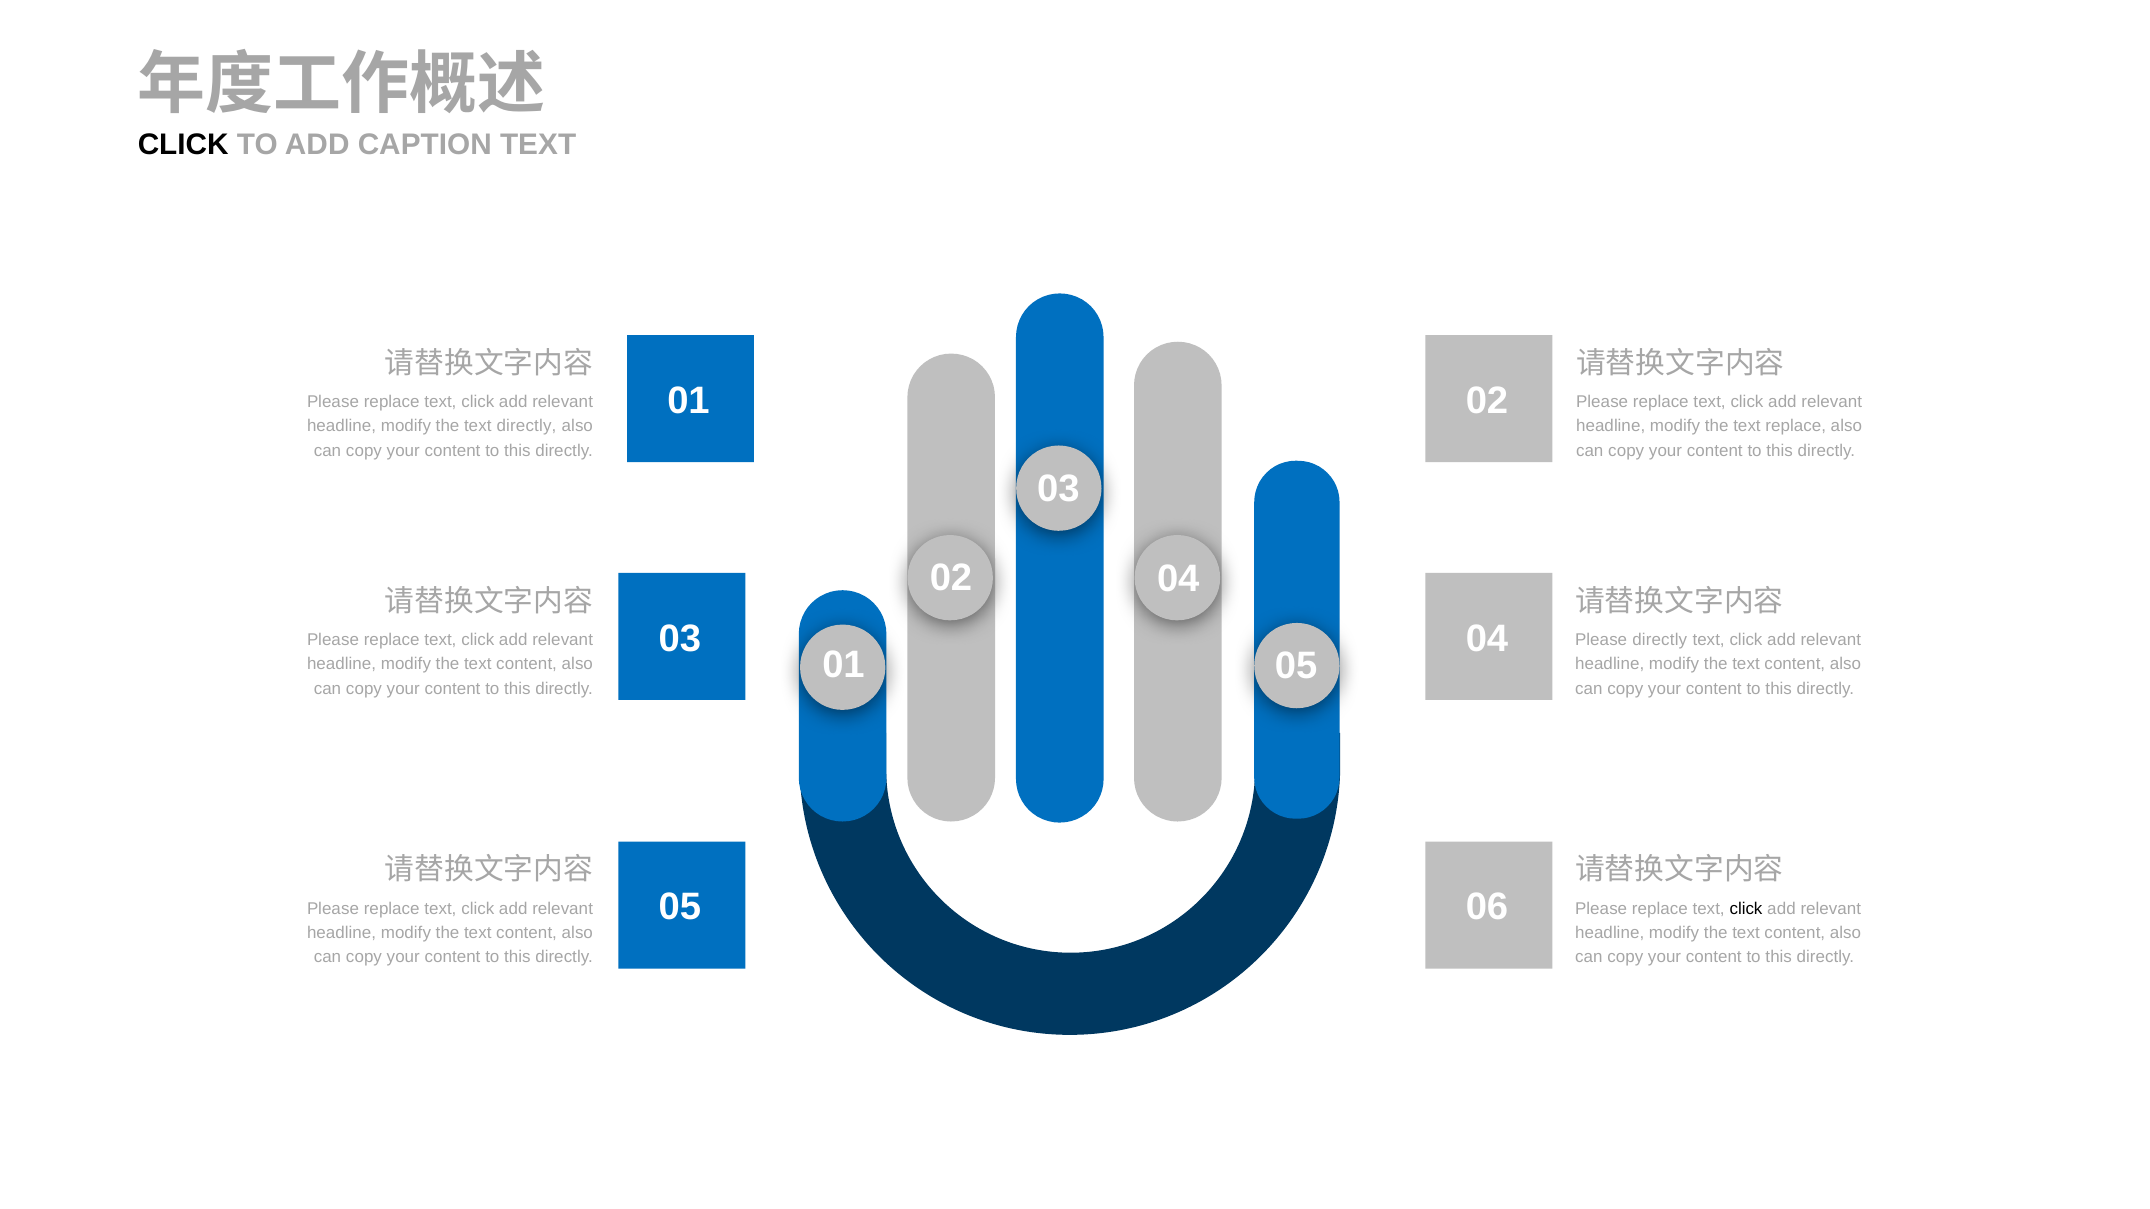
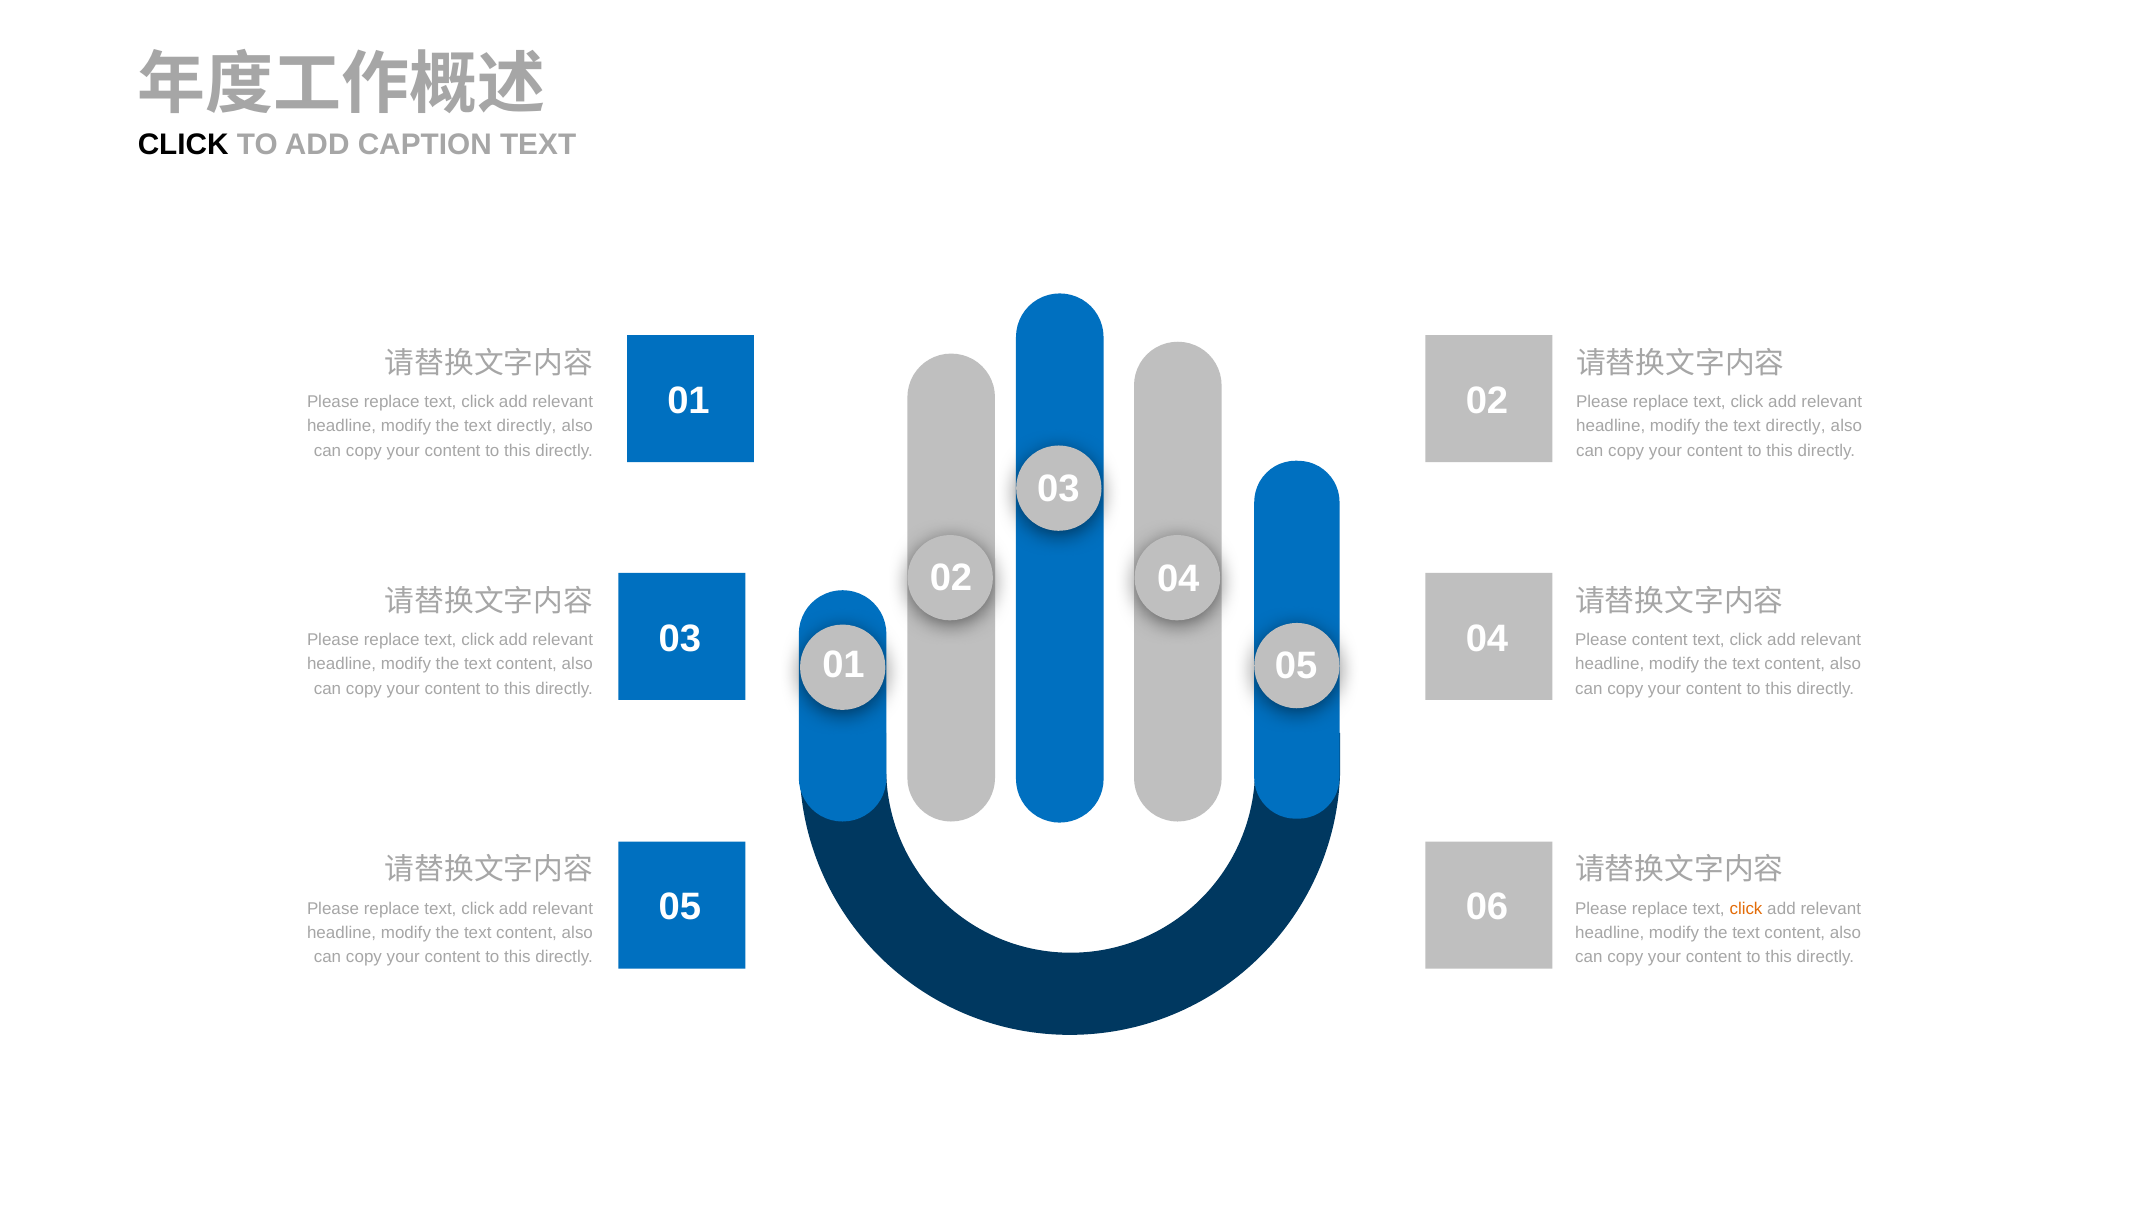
replace at (1796, 426): replace -> directly
Please directly: directly -> content
click at (1746, 909) colour: black -> orange
